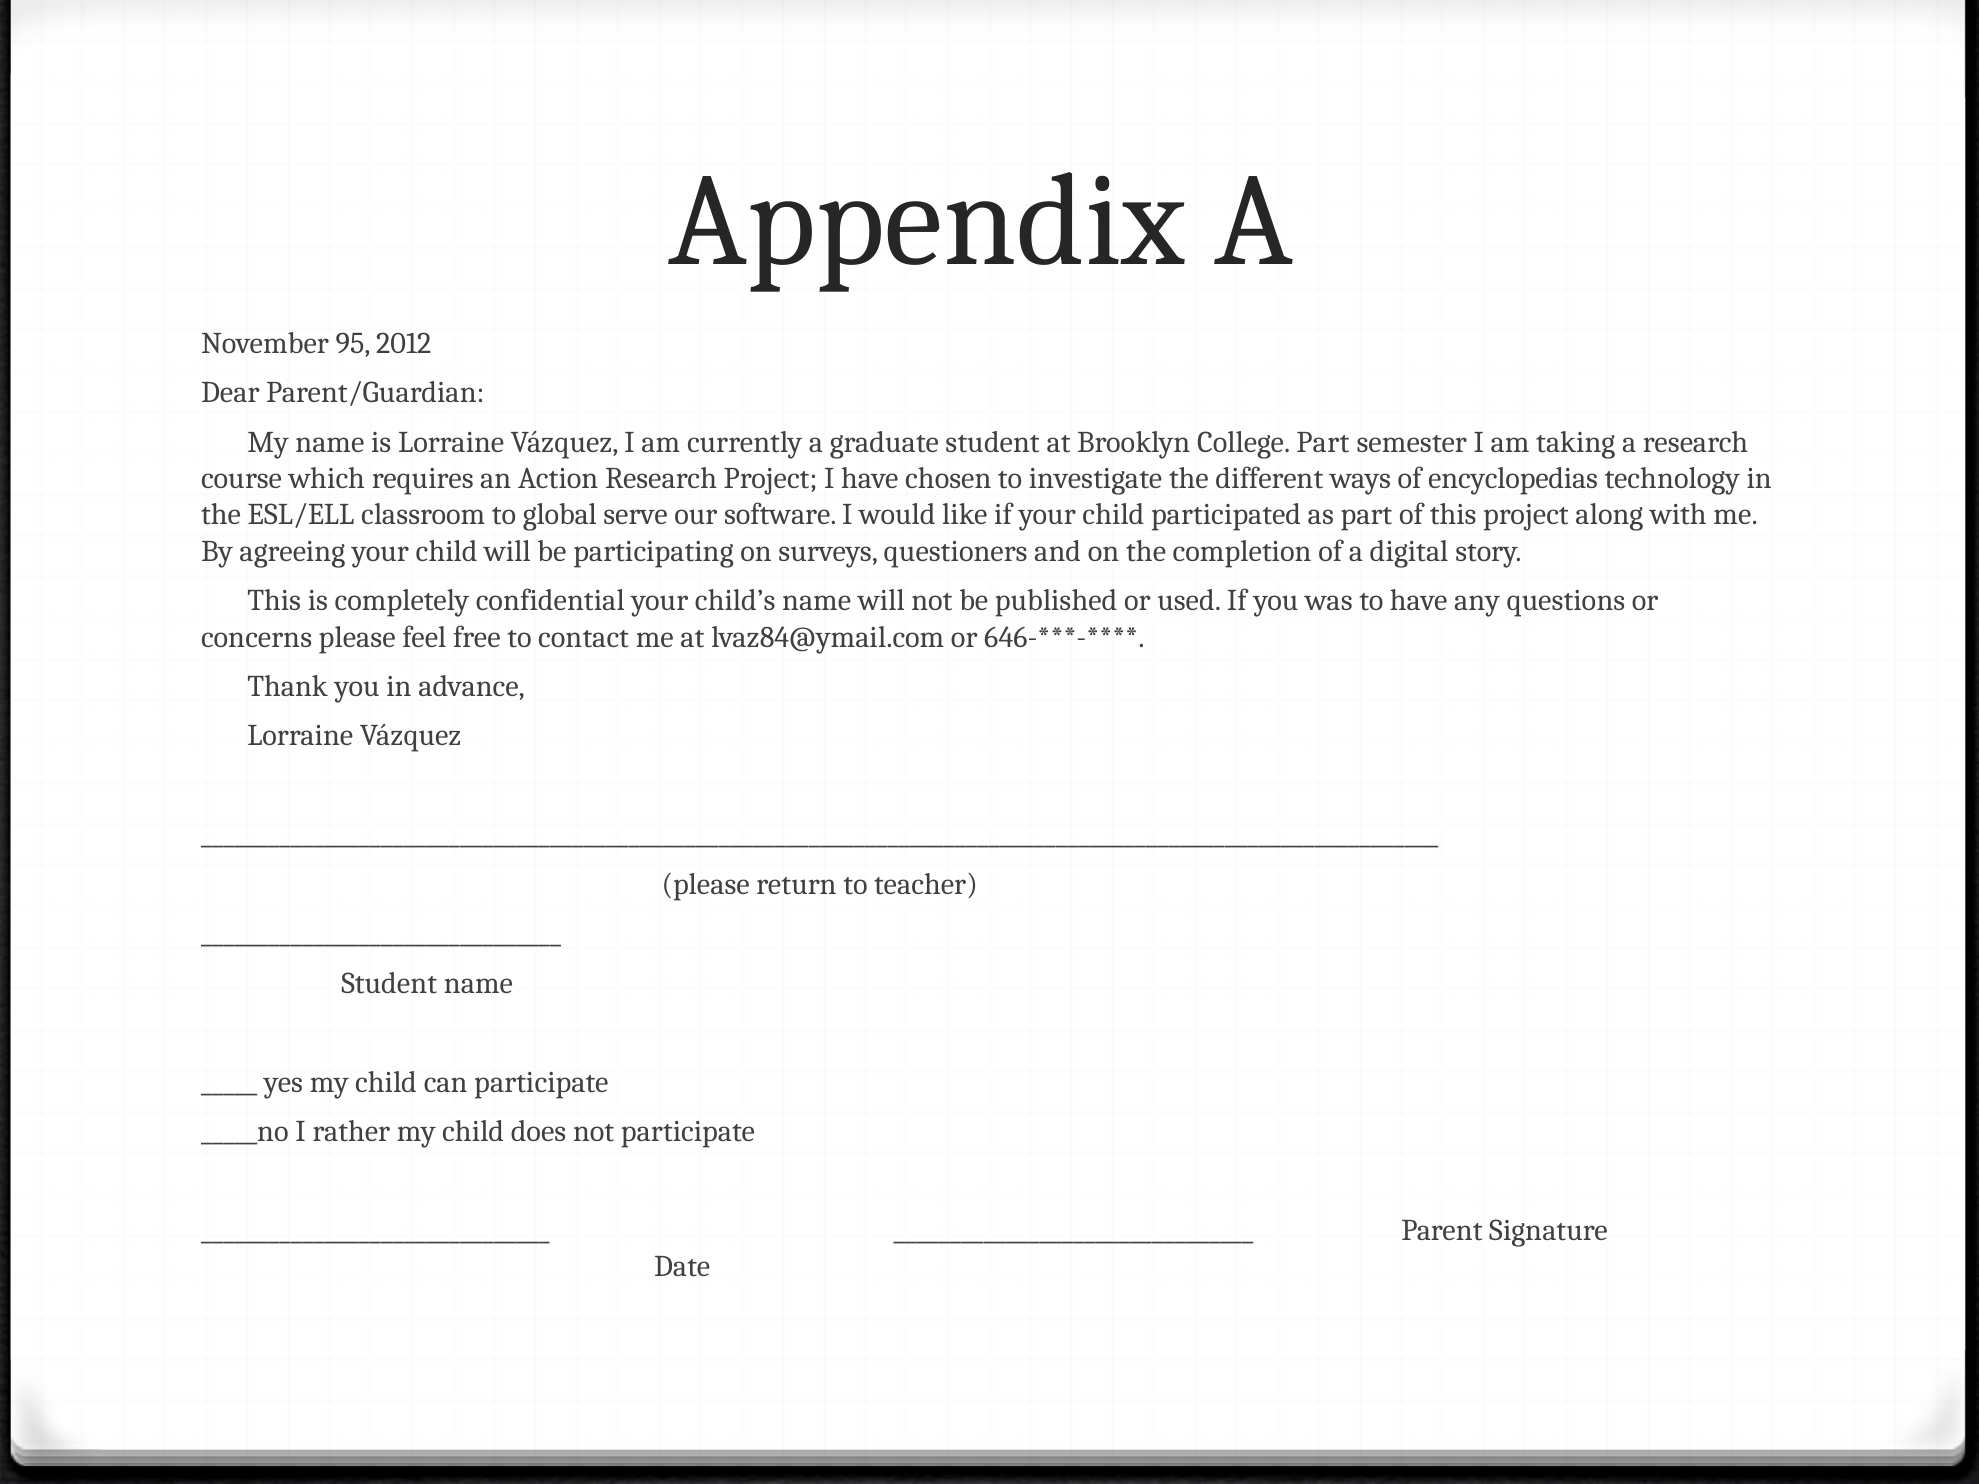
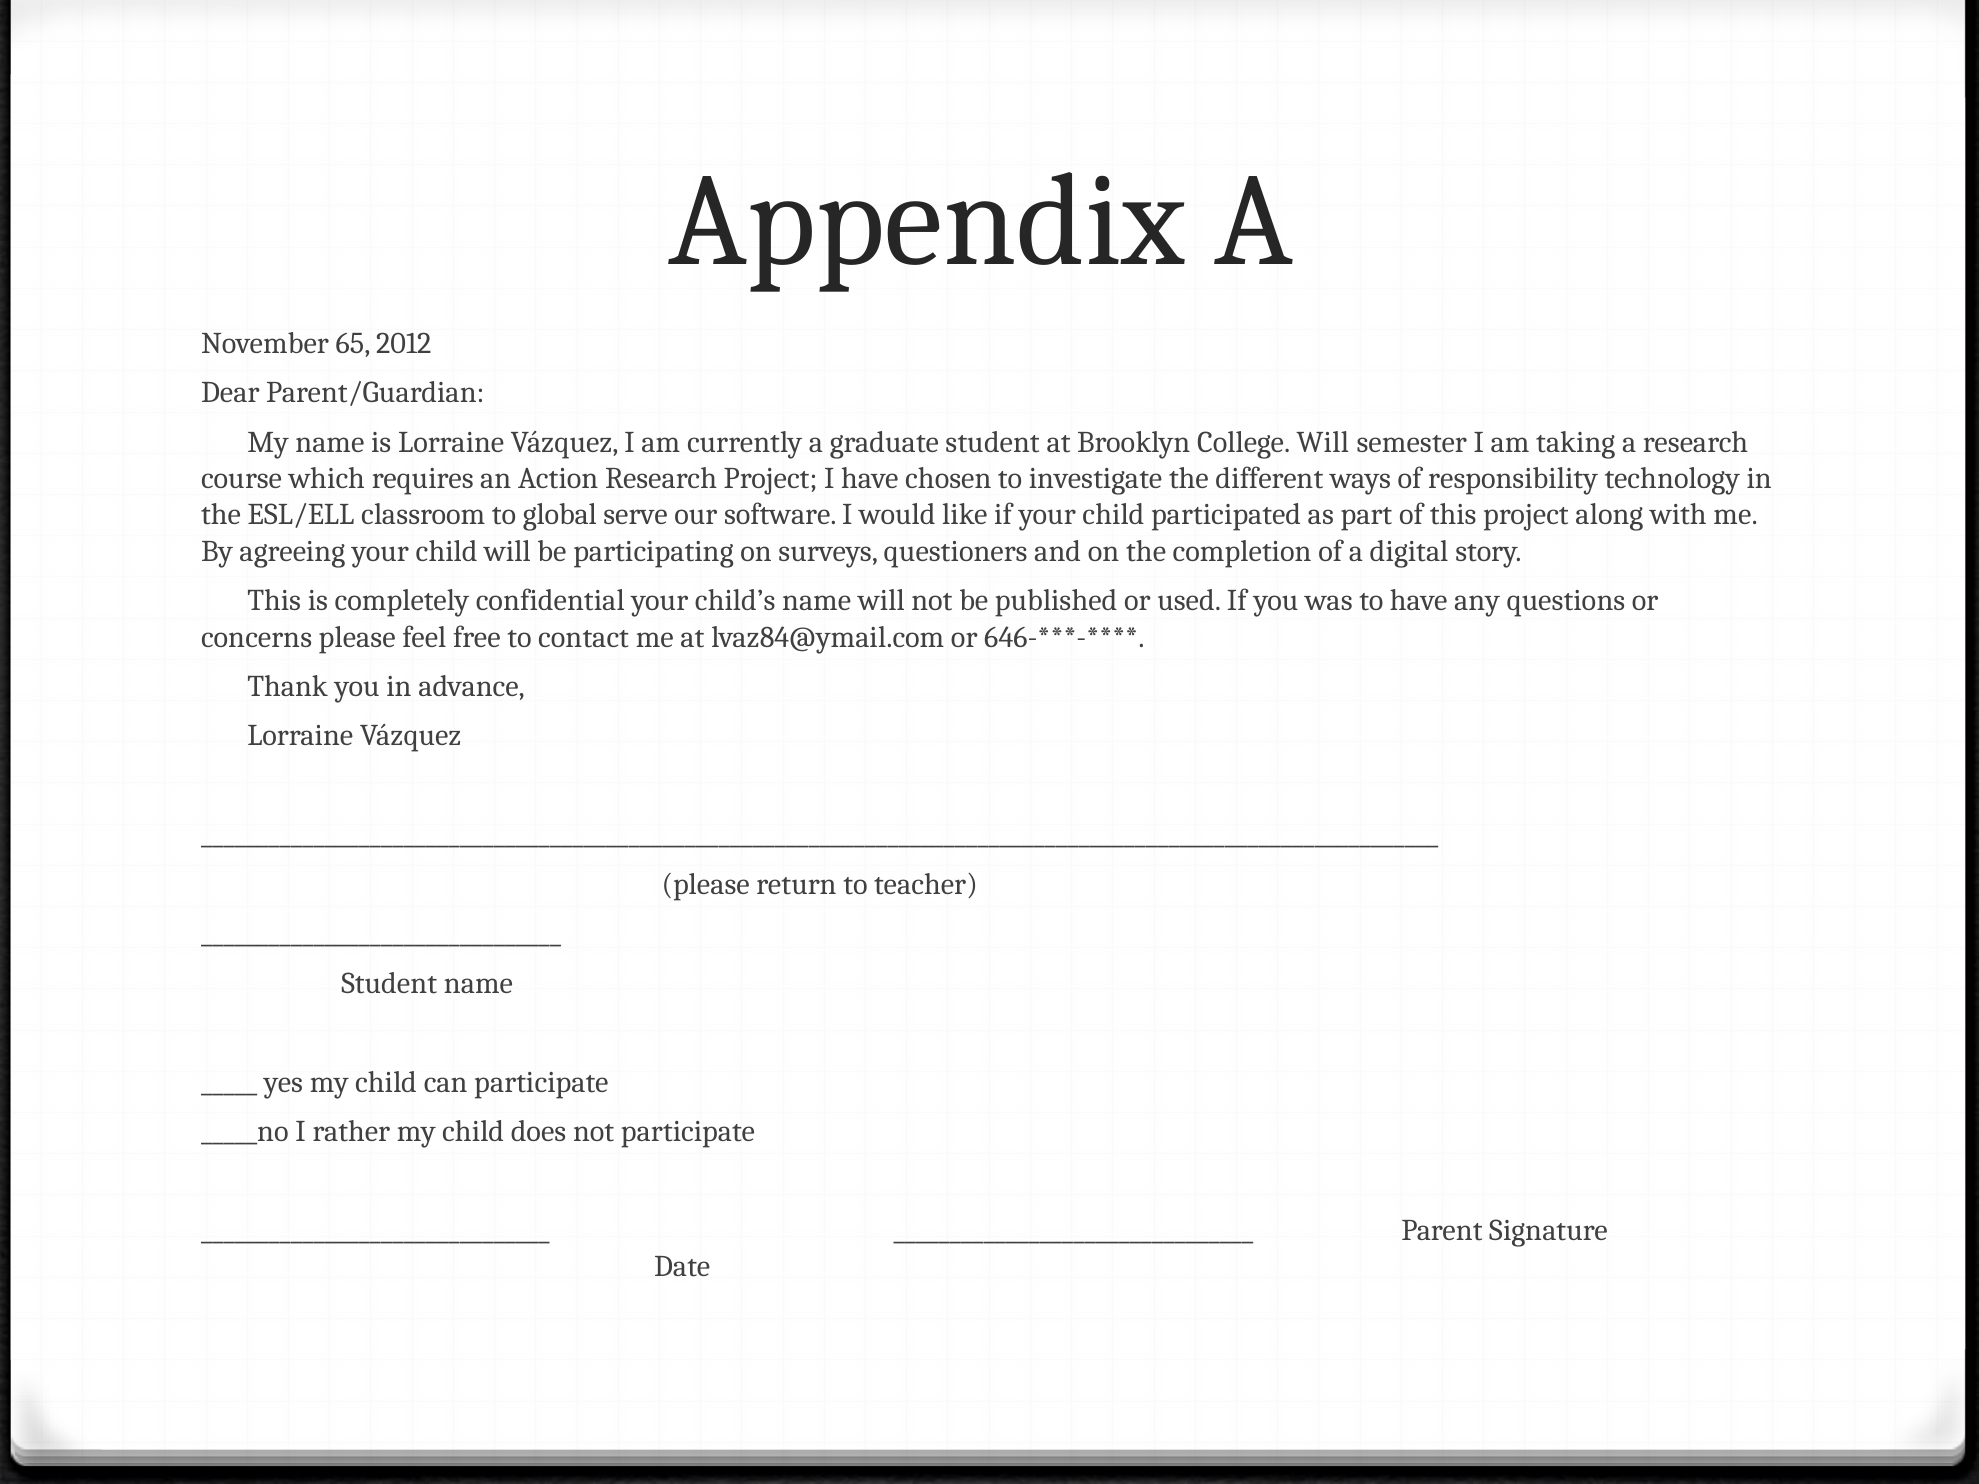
95: 95 -> 65
College Part: Part -> Will
encyclopedias: encyclopedias -> responsibility
